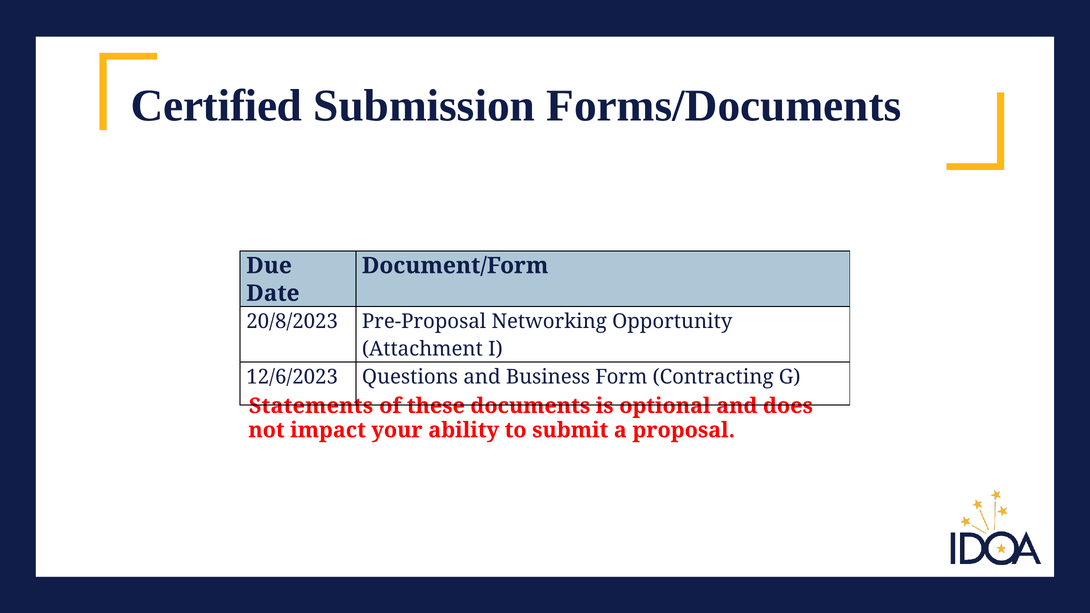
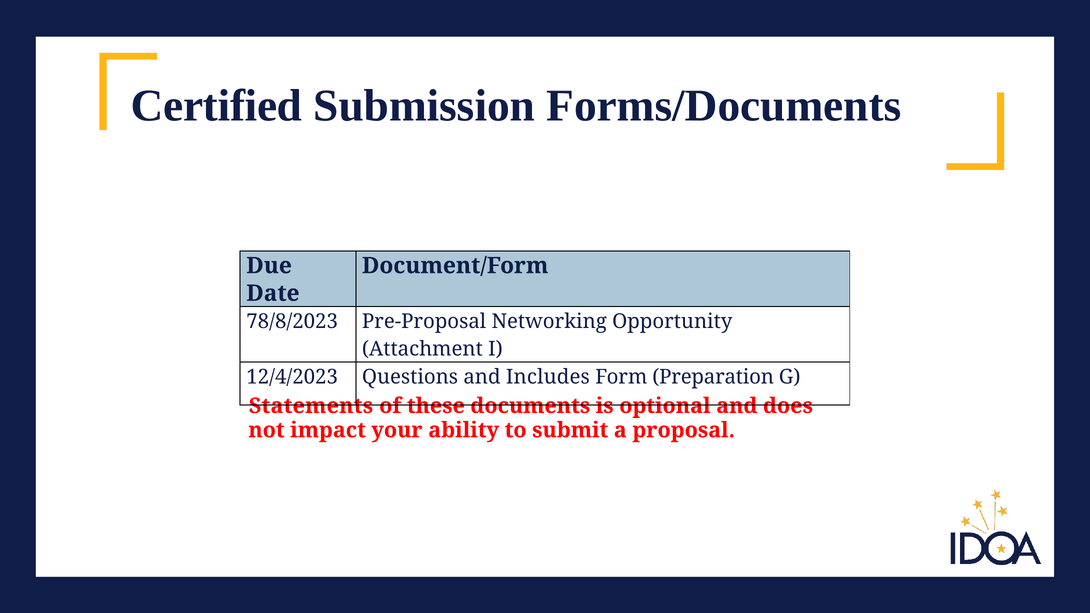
20/8/2023: 20/8/2023 -> 78/8/2023
12/6/2023: 12/6/2023 -> 12/4/2023
Business: Business -> Includes
Contracting: Contracting -> Preparation
